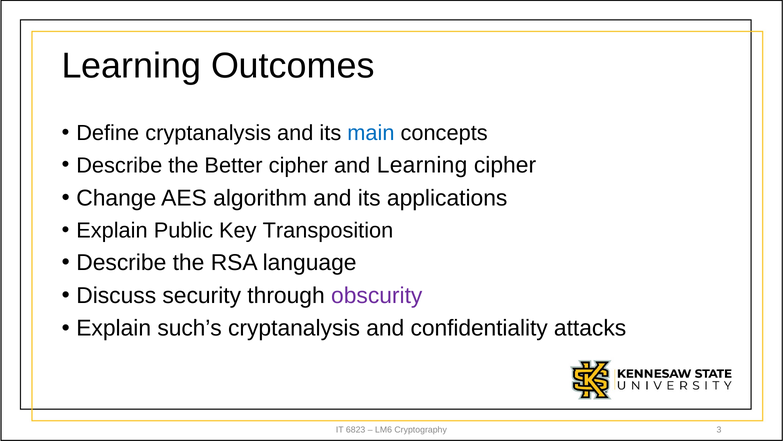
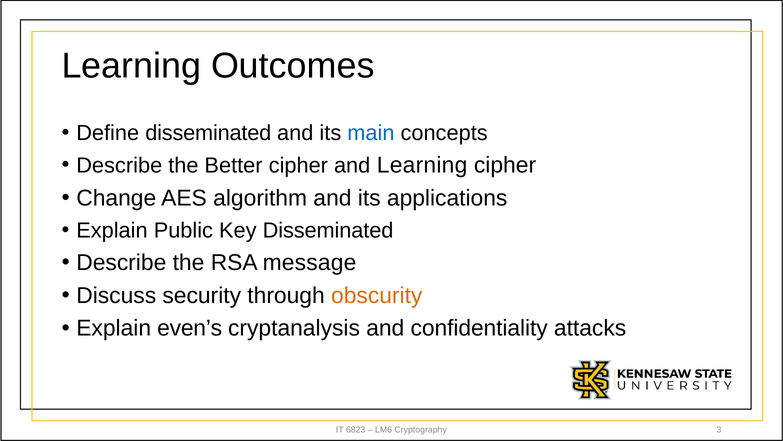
Define cryptanalysis: cryptanalysis -> disseminated
Key Transposition: Transposition -> Disseminated
language: language -> message
obscurity colour: purple -> orange
such’s: such’s -> even’s
